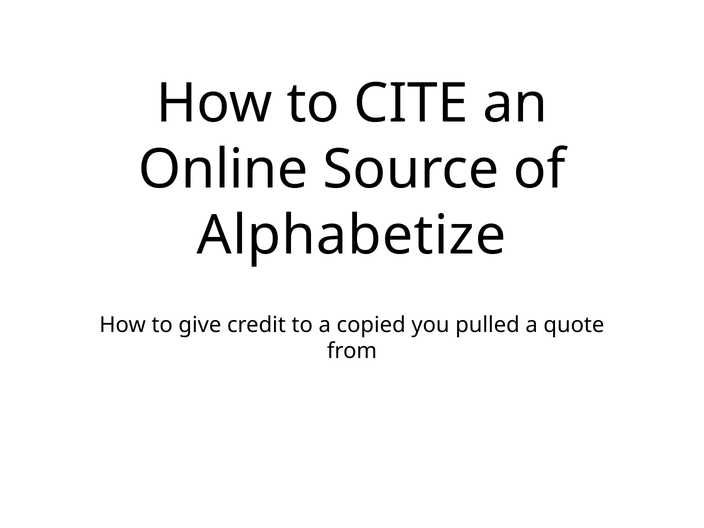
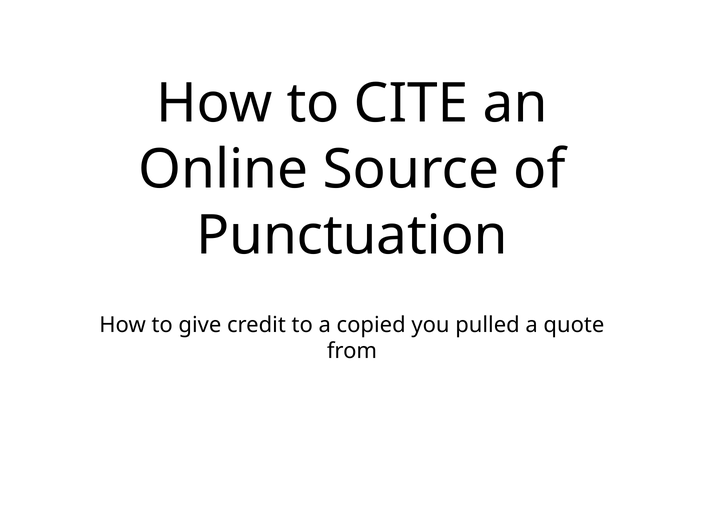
Alphabetize: Alphabetize -> Punctuation
